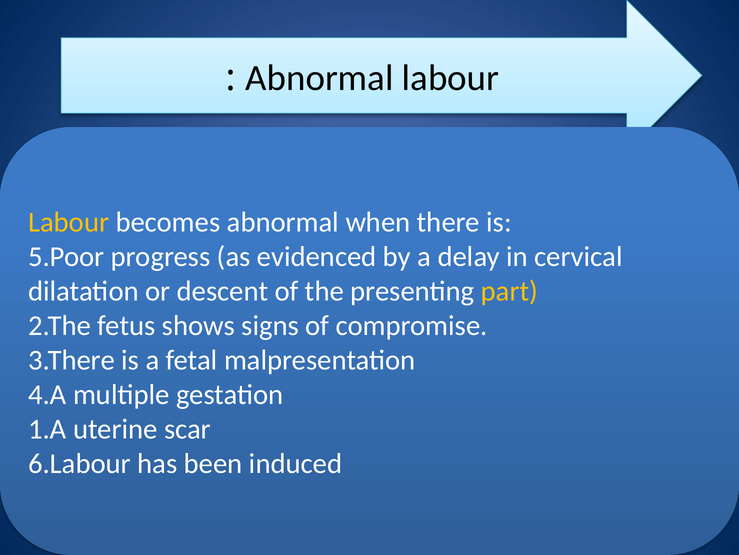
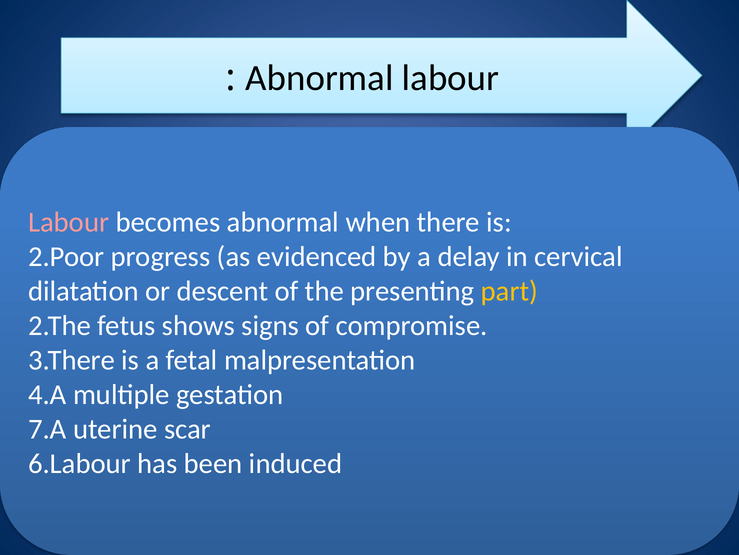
Labour at (69, 222) colour: yellow -> pink
5.Poor: 5.Poor -> 2.Poor
1.A: 1.A -> 7.A
